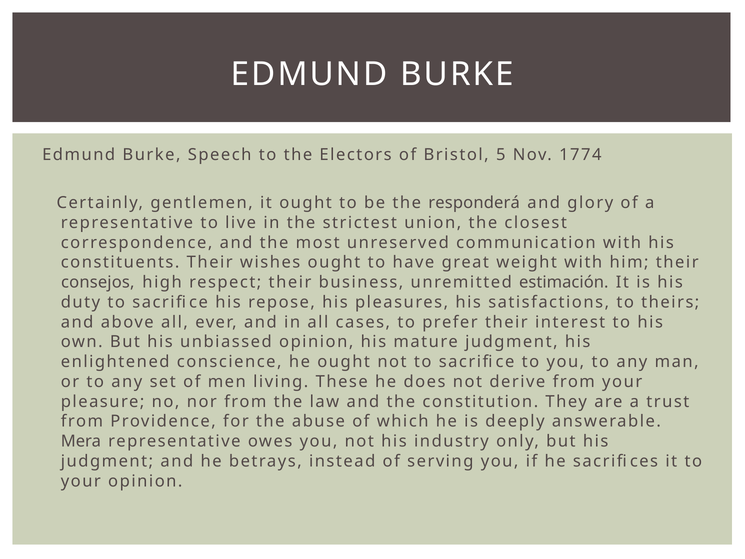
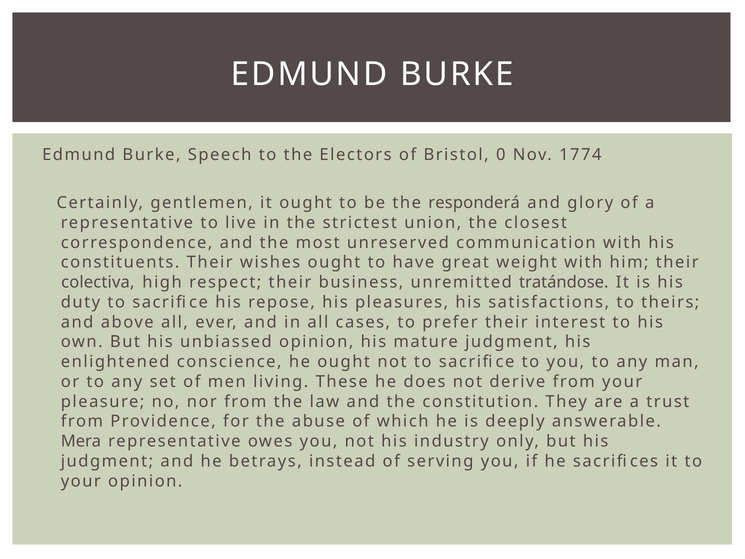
5: 5 -> 0
consejos: consejos -> colectiva
estimación: estimación -> tratándose
